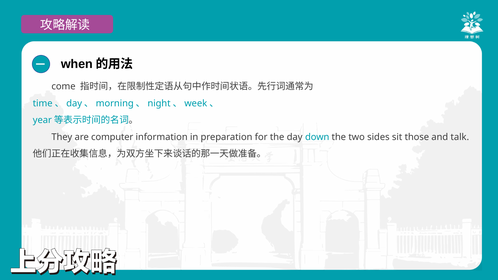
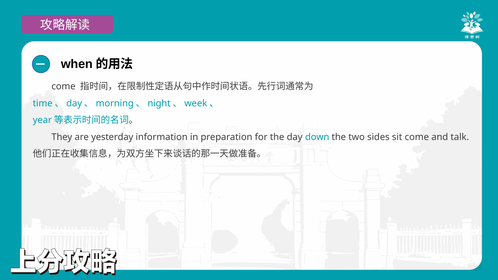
computer: computer -> yesterday
sit those: those -> come
